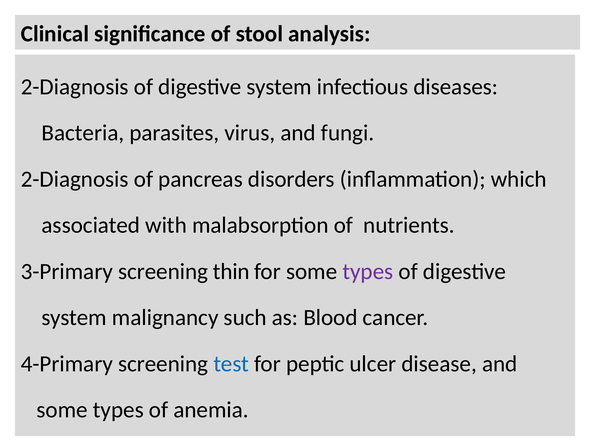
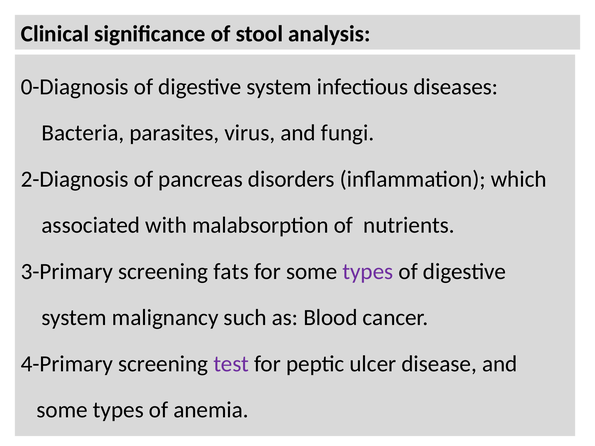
2-Diagnosis at (75, 87): 2-Diagnosis -> 0-Diagnosis
thin: thin -> fats
test colour: blue -> purple
